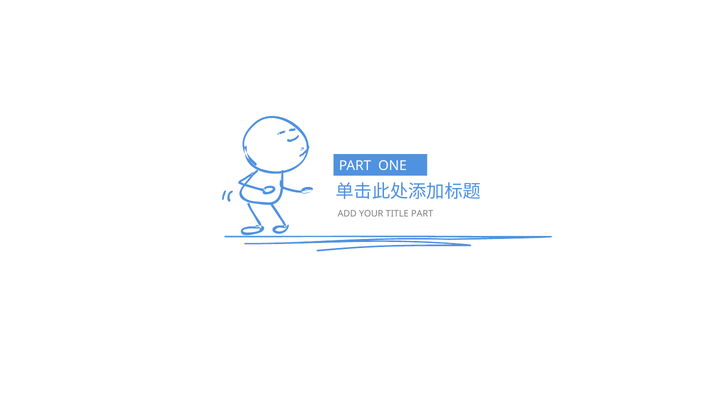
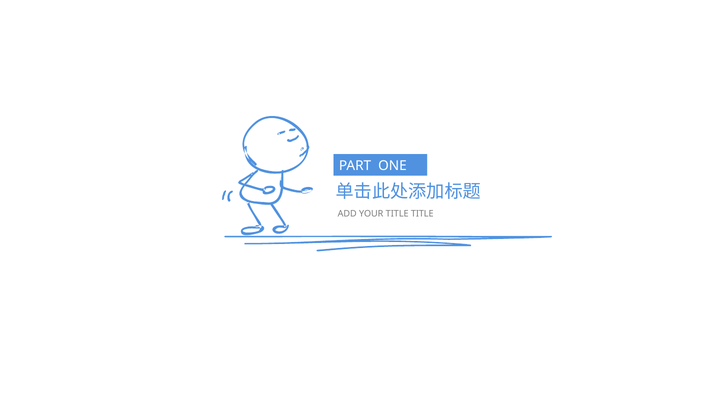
TITLE PART: PART -> TITLE
